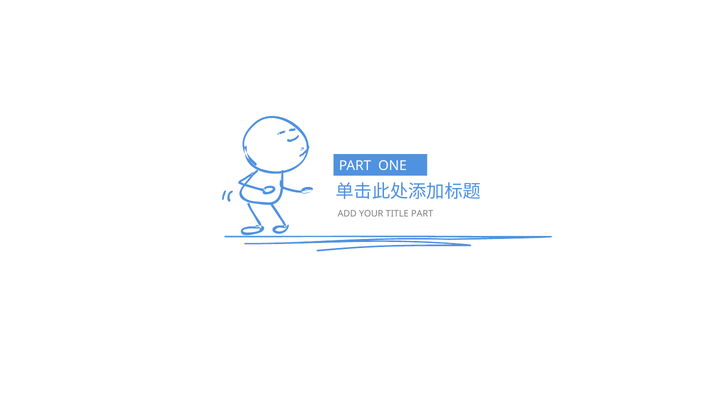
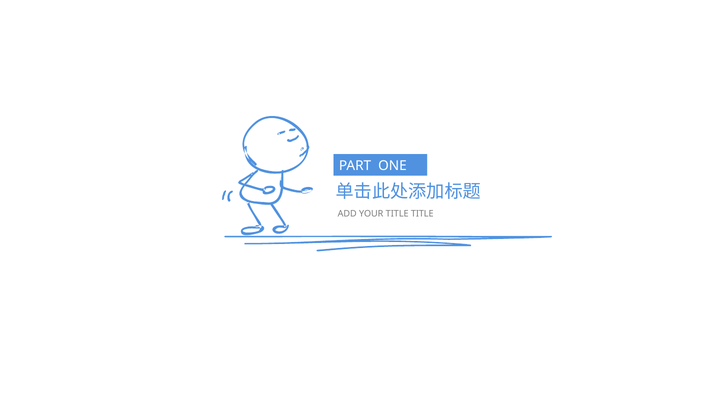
TITLE PART: PART -> TITLE
